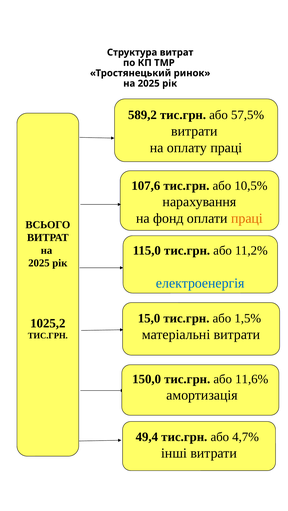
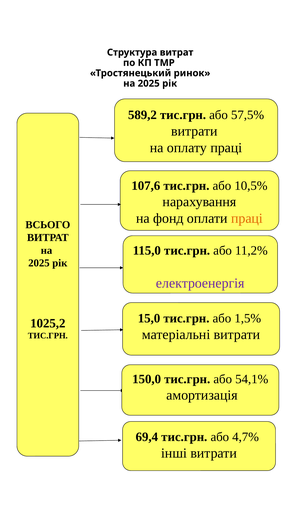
електроенергія colour: blue -> purple
11,6%: 11,6% -> 54,1%
49,4: 49,4 -> 69,4
